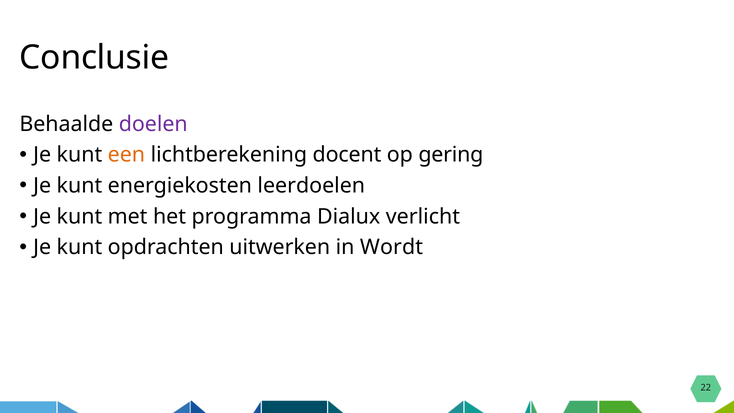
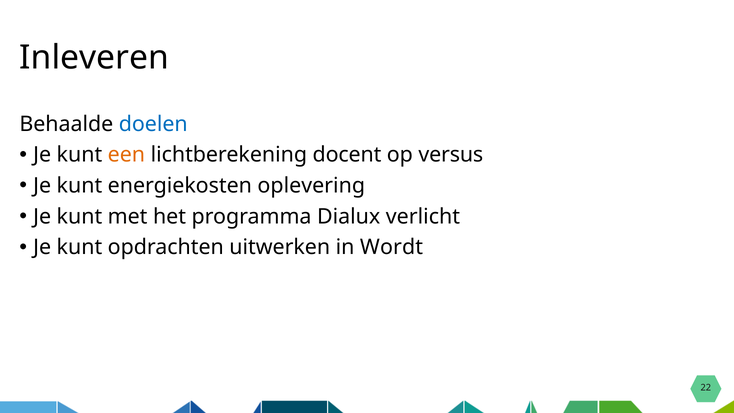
Conclusie: Conclusie -> Inleveren
doelen colour: purple -> blue
gering: gering -> versus
leerdoelen: leerdoelen -> oplevering
